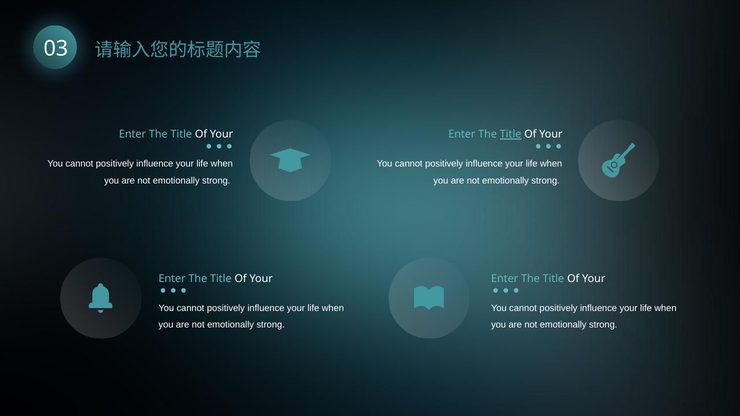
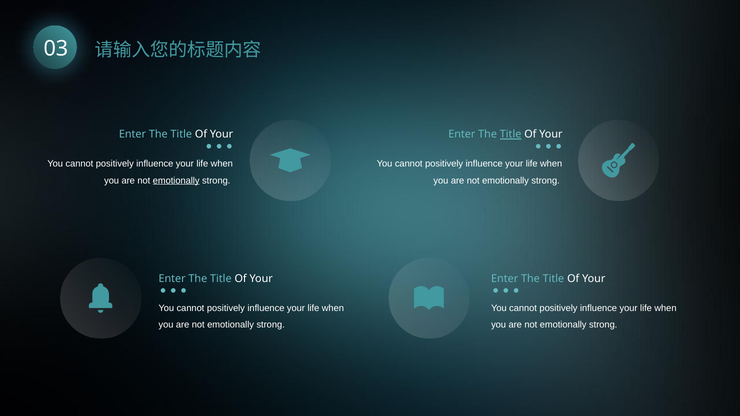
emotionally at (176, 181) underline: none -> present
